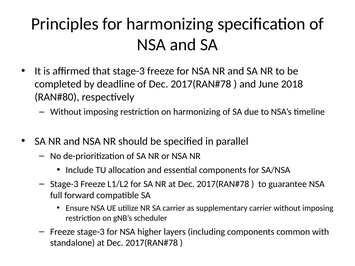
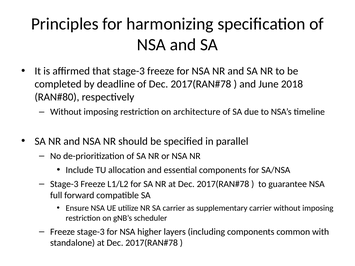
on harmonizing: harmonizing -> architecture
